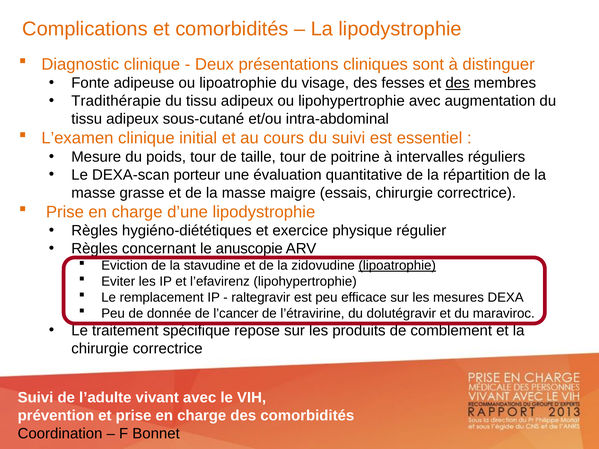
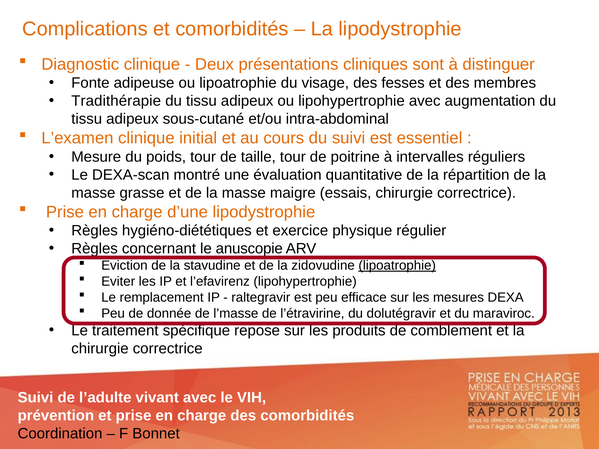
des at (457, 83) underline: present -> none
porteur: porteur -> montré
l’cancer: l’cancer -> l’masse
